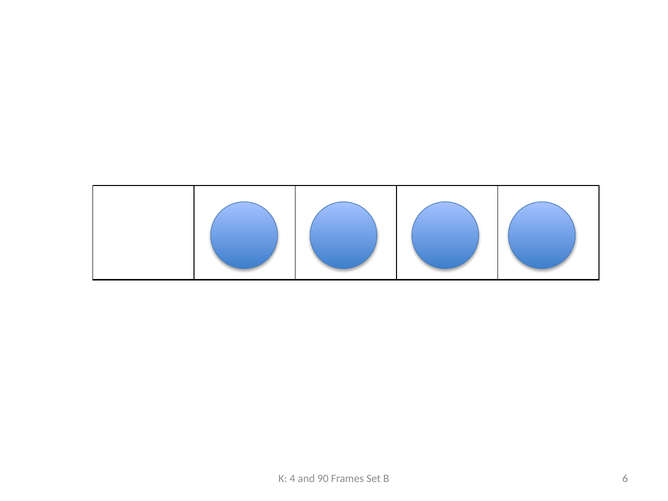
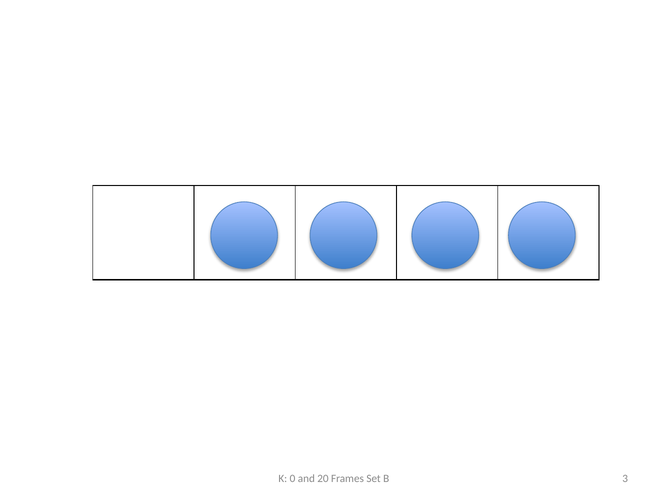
4: 4 -> 0
90: 90 -> 20
6: 6 -> 3
